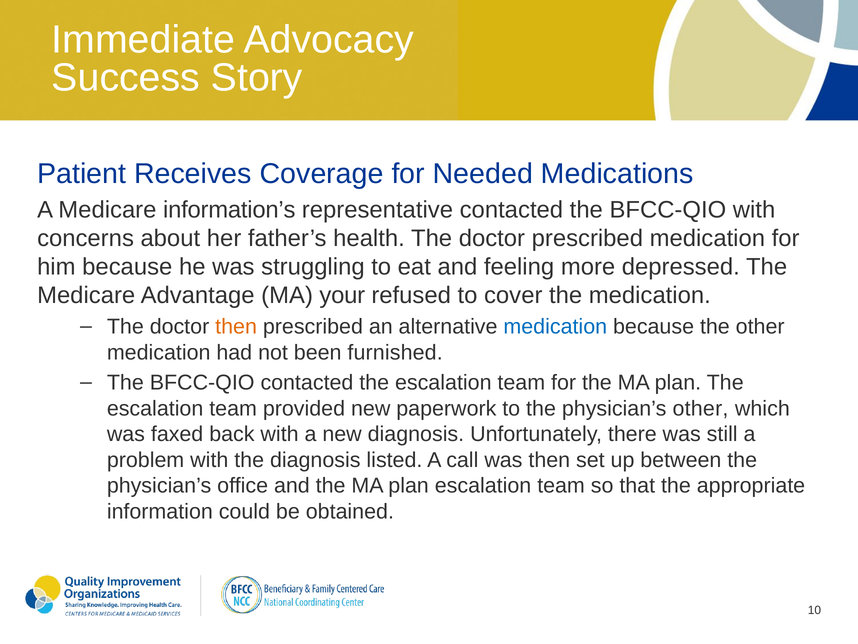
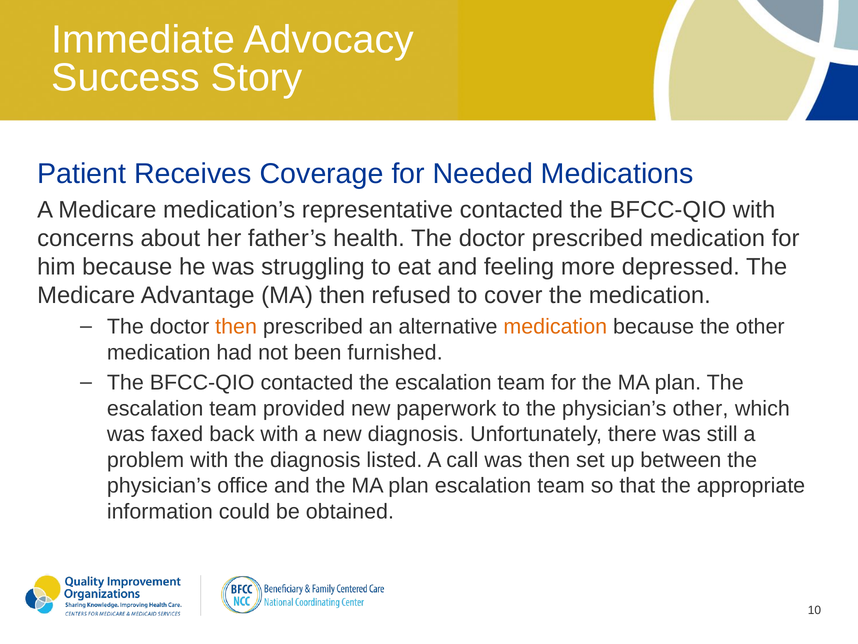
information’s: information’s -> medication’s
MA your: your -> then
medication at (555, 327) colour: blue -> orange
